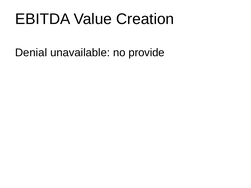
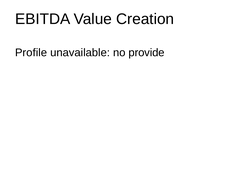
Denial: Denial -> Profile
